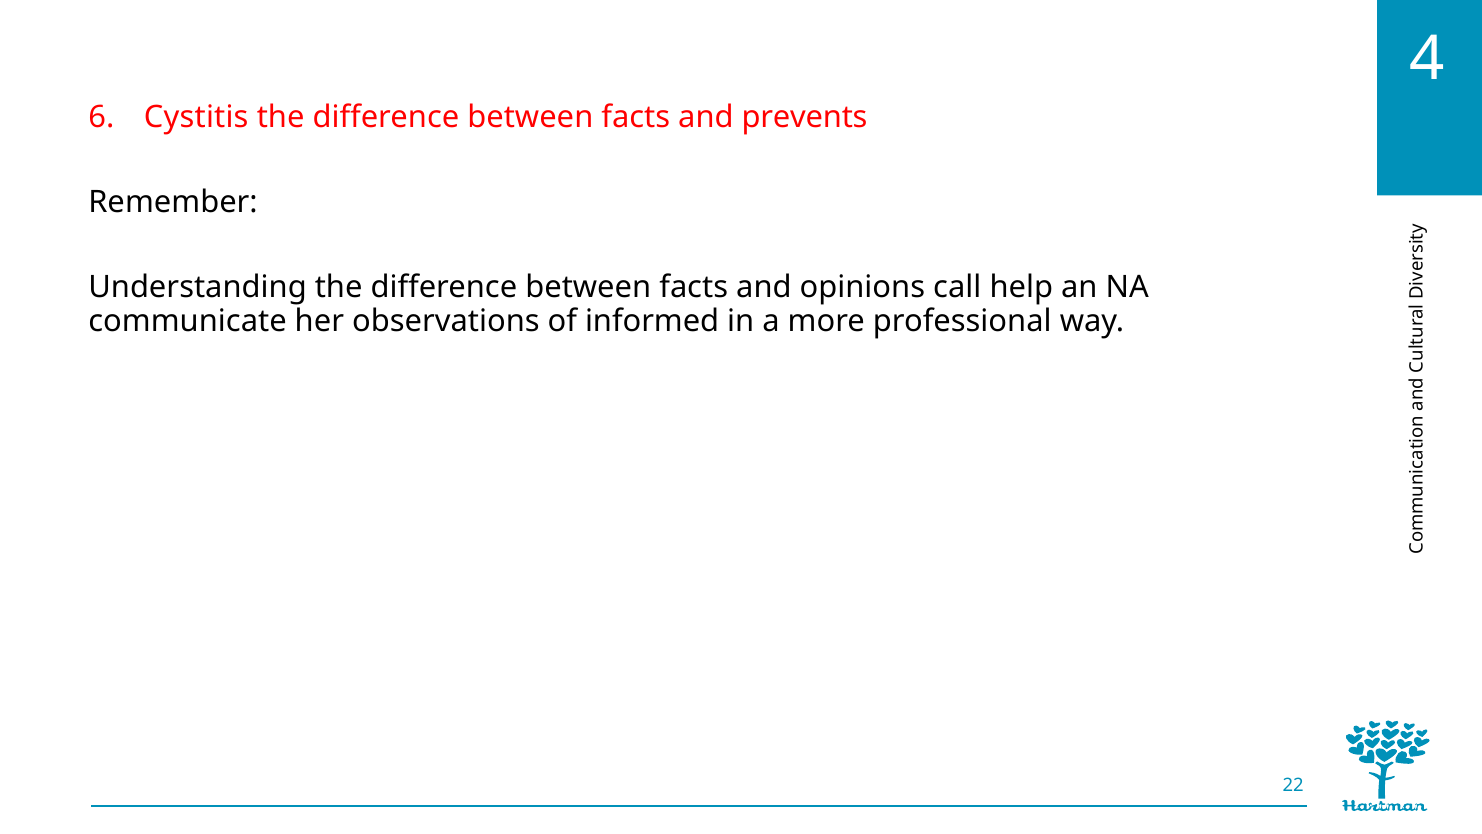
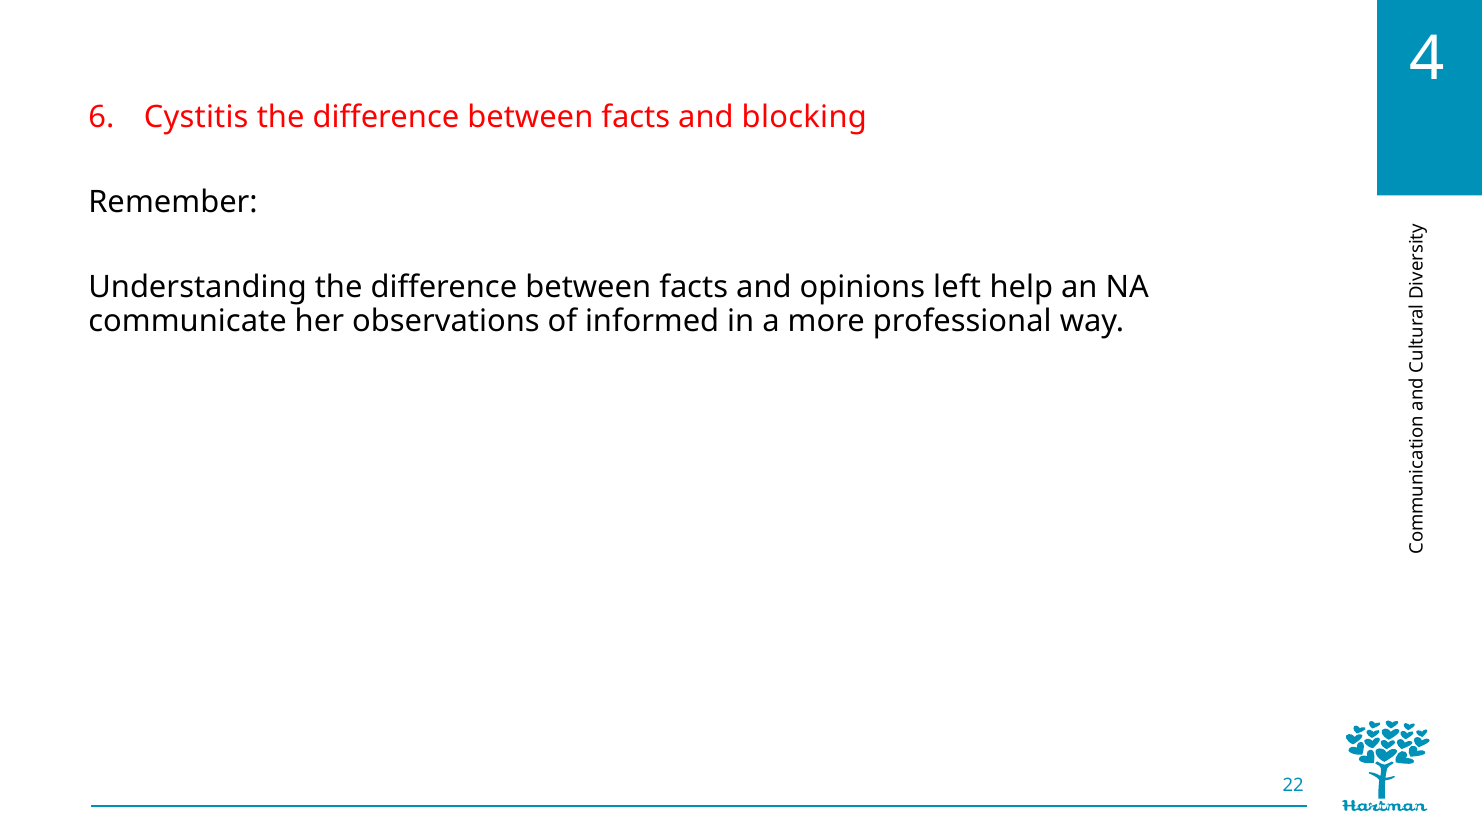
prevents: prevents -> blocking
call: call -> left
